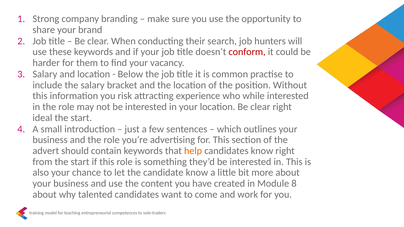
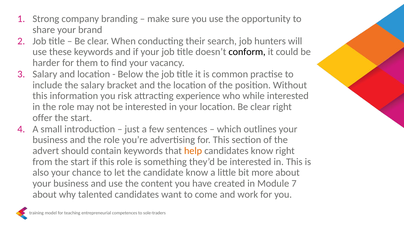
conform colour: red -> black
ideal: ideal -> offer
8: 8 -> 7
